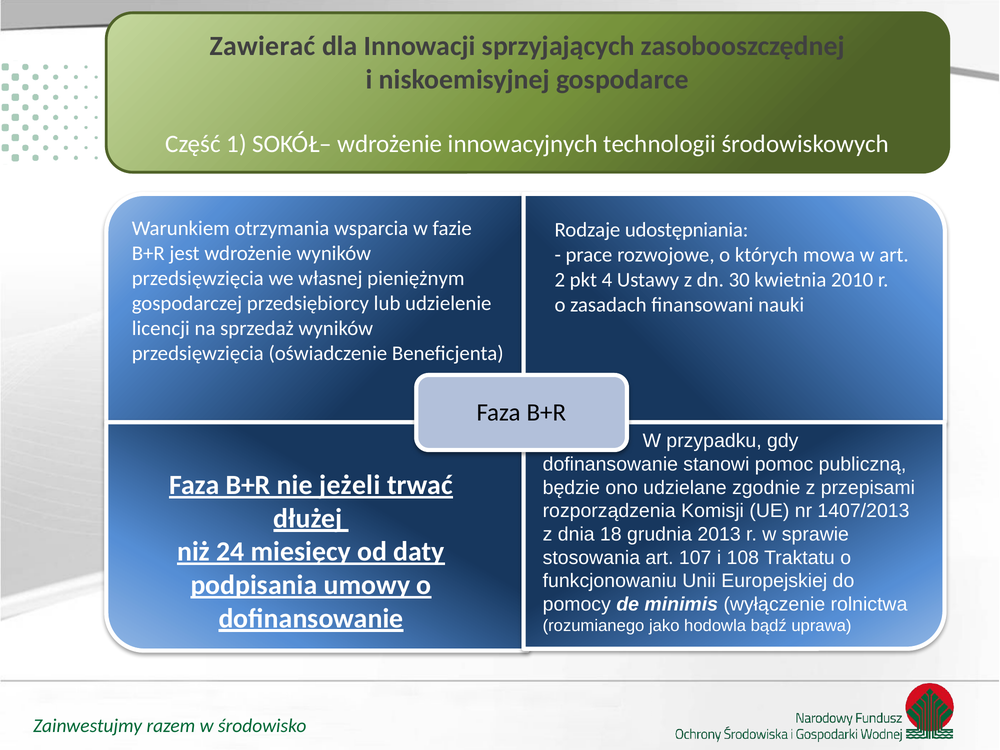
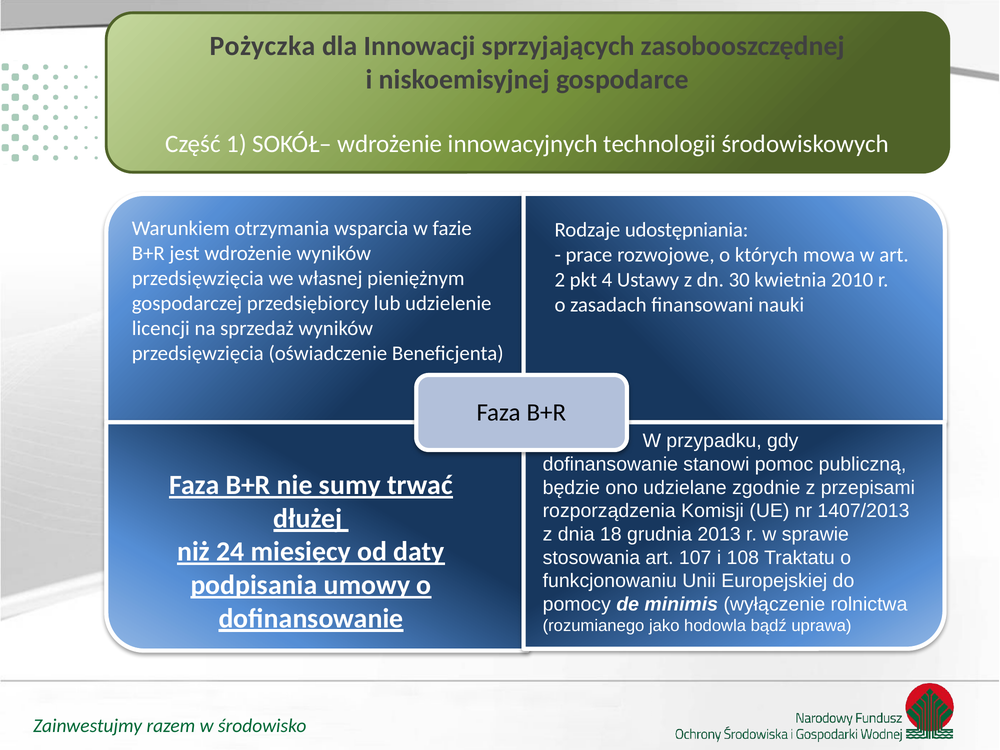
Zawierać: Zawierać -> Pożyczka
jeżeli: jeżeli -> sumy
